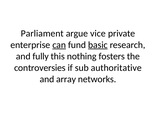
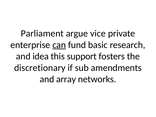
basic underline: present -> none
fully: fully -> idea
nothing: nothing -> support
controversies: controversies -> discretionary
authoritative: authoritative -> amendments
